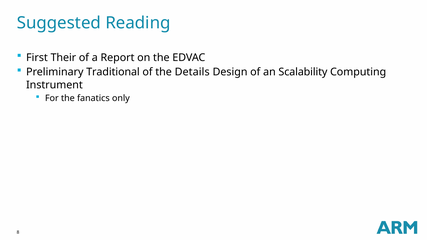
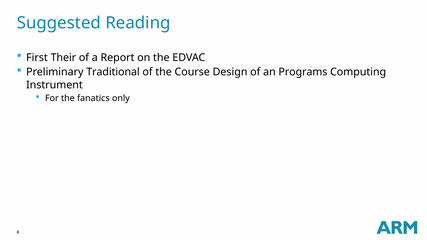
Details: Details -> Course
Scalability: Scalability -> Programs
